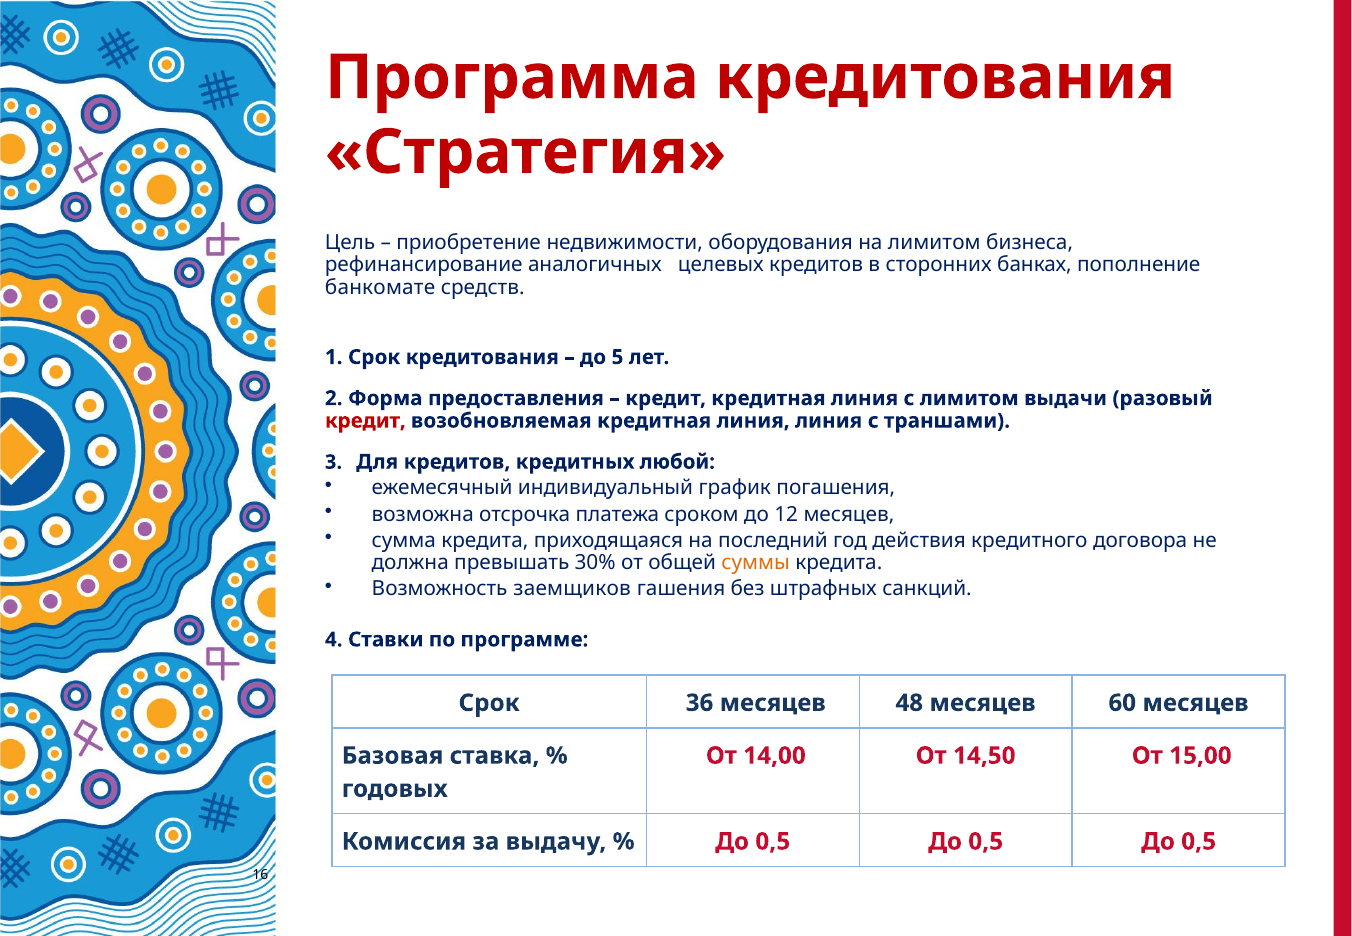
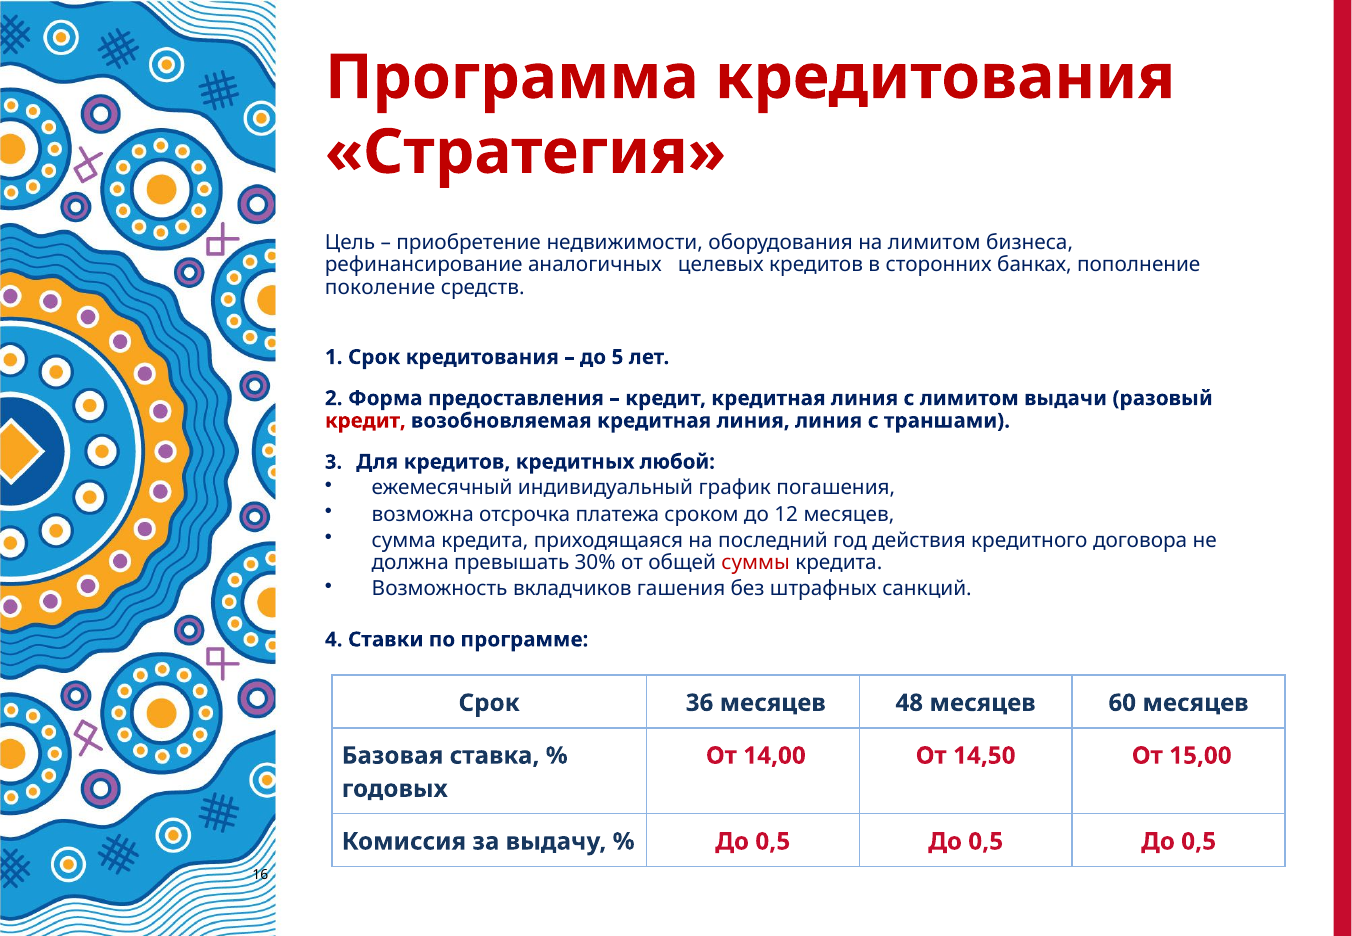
банкомате: банкомате -> поколение
суммы colour: orange -> red
заемщиков: заемщиков -> вкладчиков
